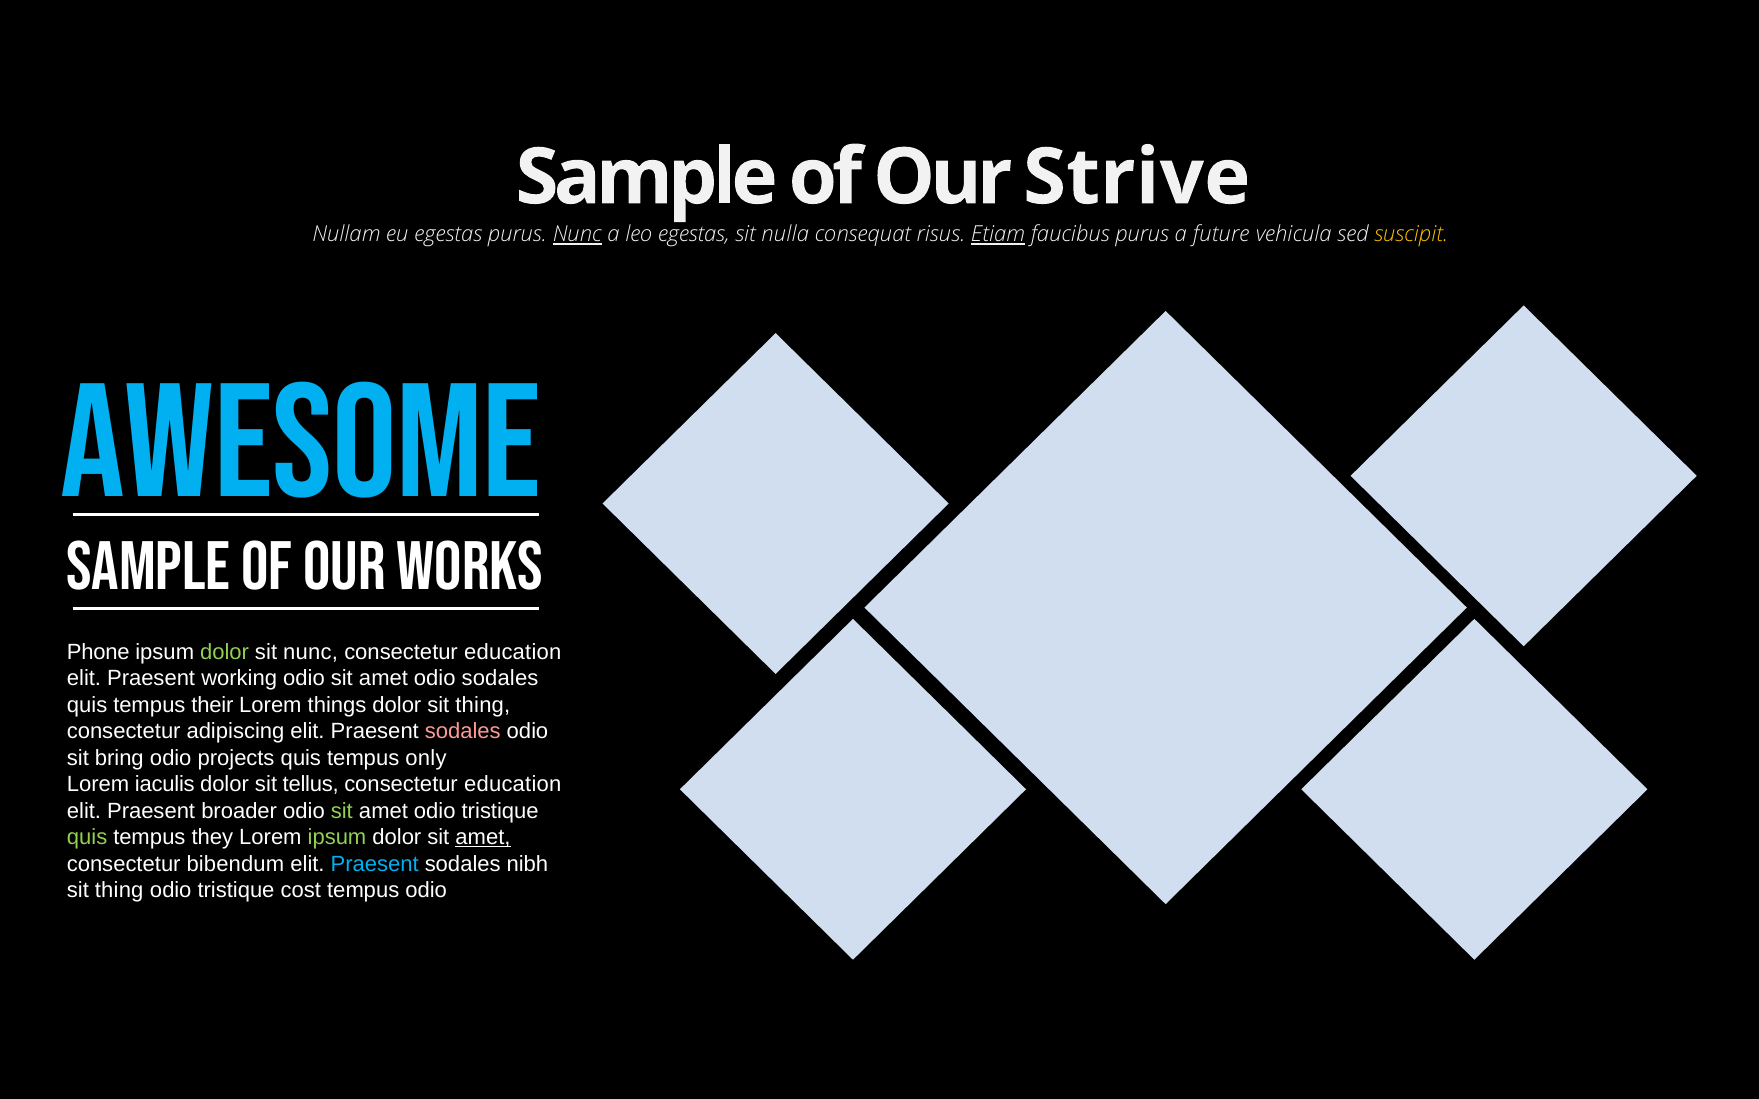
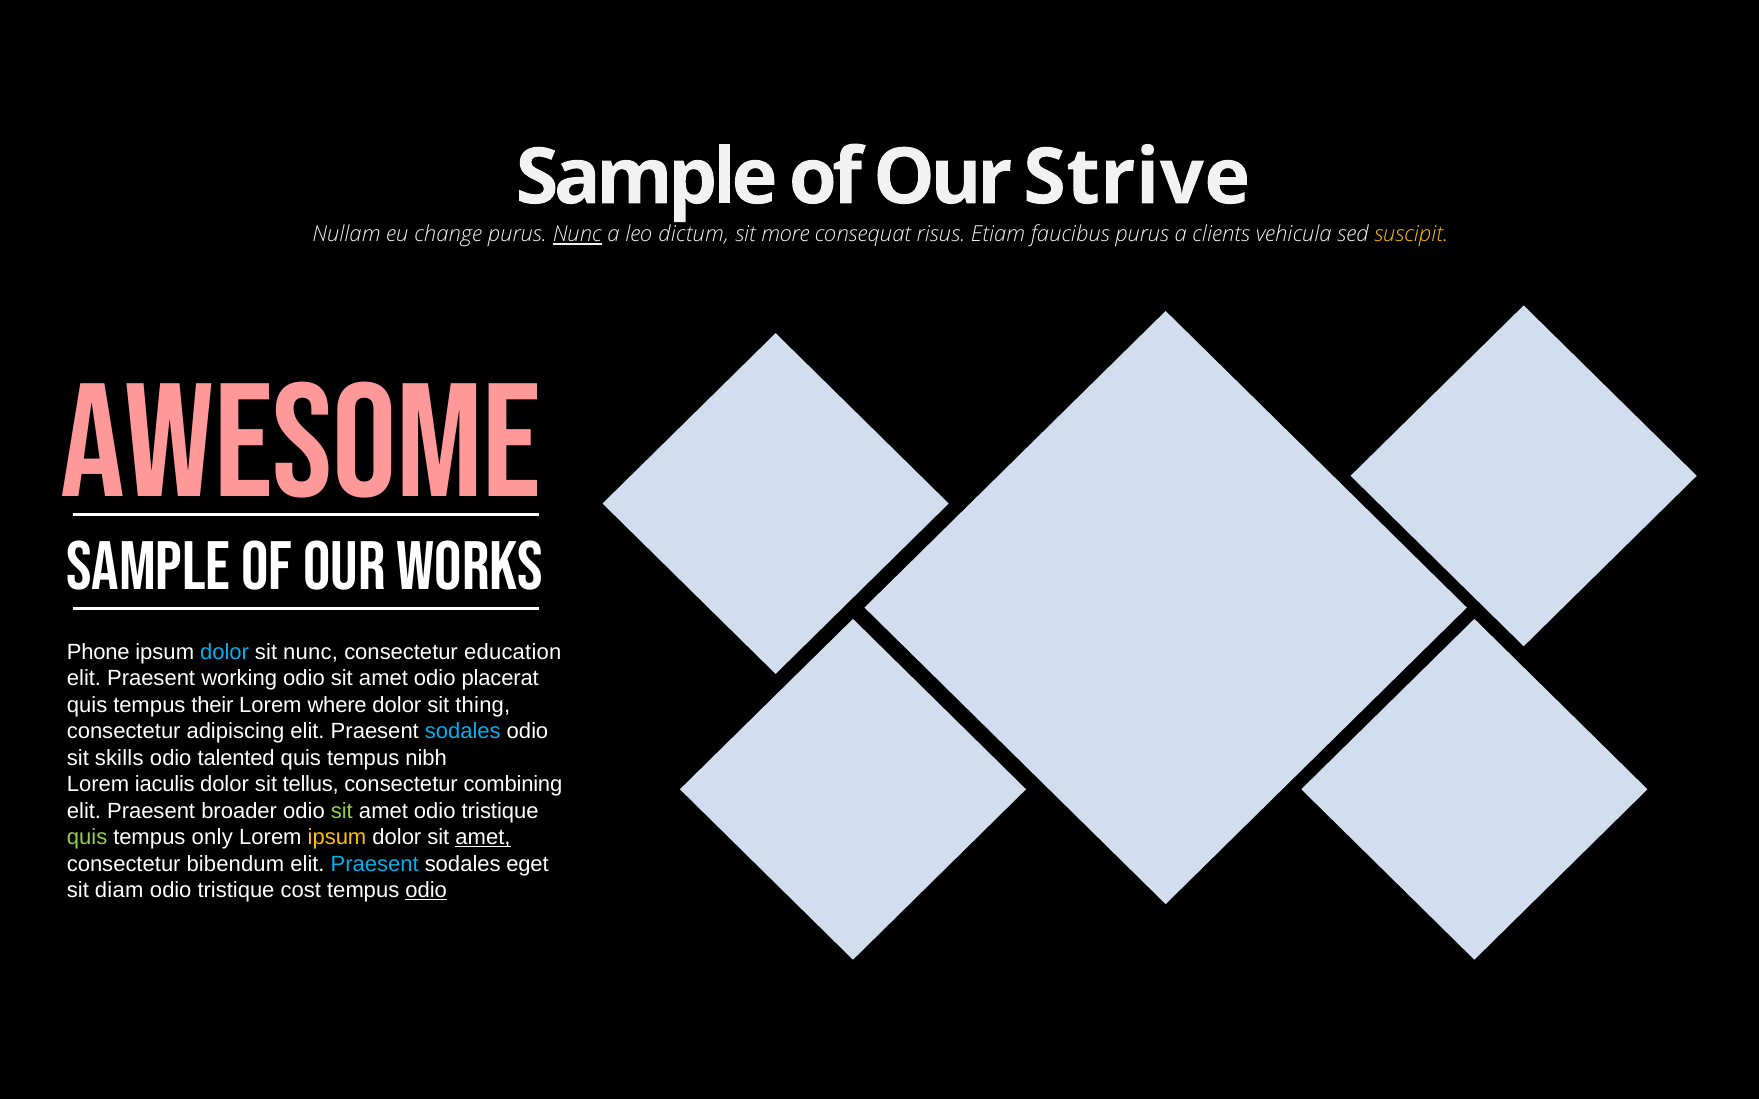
eu egestas: egestas -> change
leo egestas: egestas -> dictum
nulla: nulla -> more
Etiam underline: present -> none
future: future -> clients
awesome colour: light blue -> pink
dolor at (225, 652) colour: light green -> light blue
odio sodales: sodales -> placerat
things: things -> where
sodales at (463, 732) colour: pink -> light blue
bring: bring -> skills
projects: projects -> talented
only: only -> nibh
education at (513, 785): education -> combining
they: they -> only
ipsum at (337, 838) colour: light green -> yellow
nibh: nibh -> eget
thing at (119, 891): thing -> diam
odio at (426, 891) underline: none -> present
